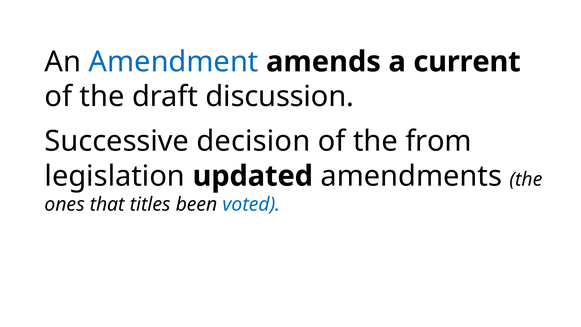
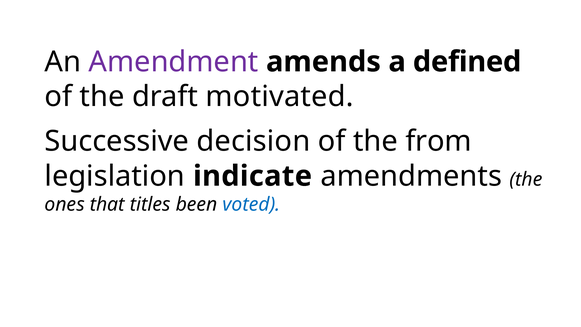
Amendment colour: blue -> purple
current: current -> defined
discussion: discussion -> motivated
updated: updated -> indicate
